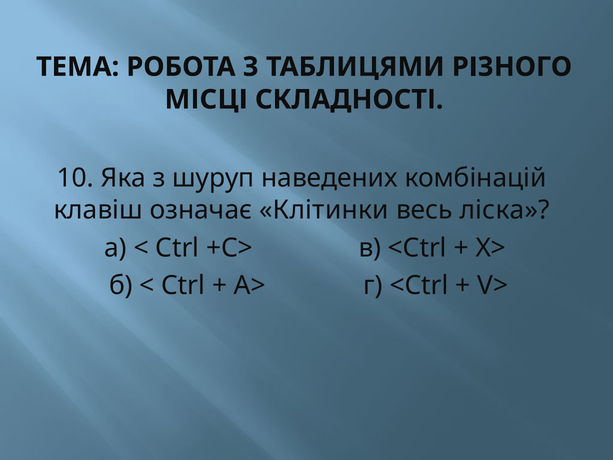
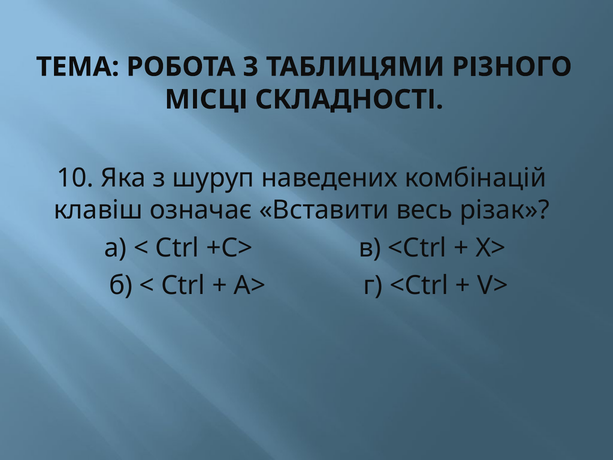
Клітинки: Клітинки -> Вставити
ліска: ліска -> різак
